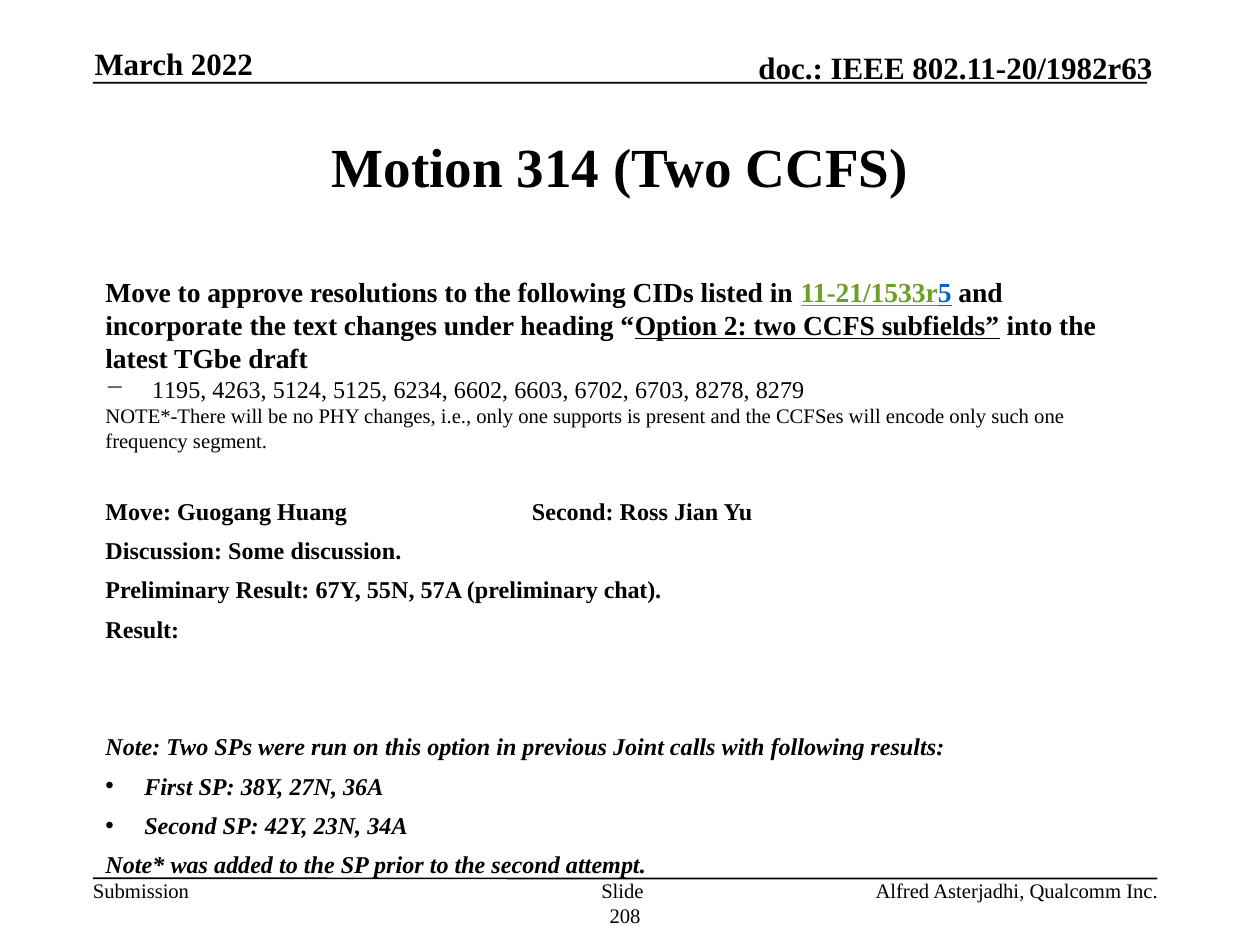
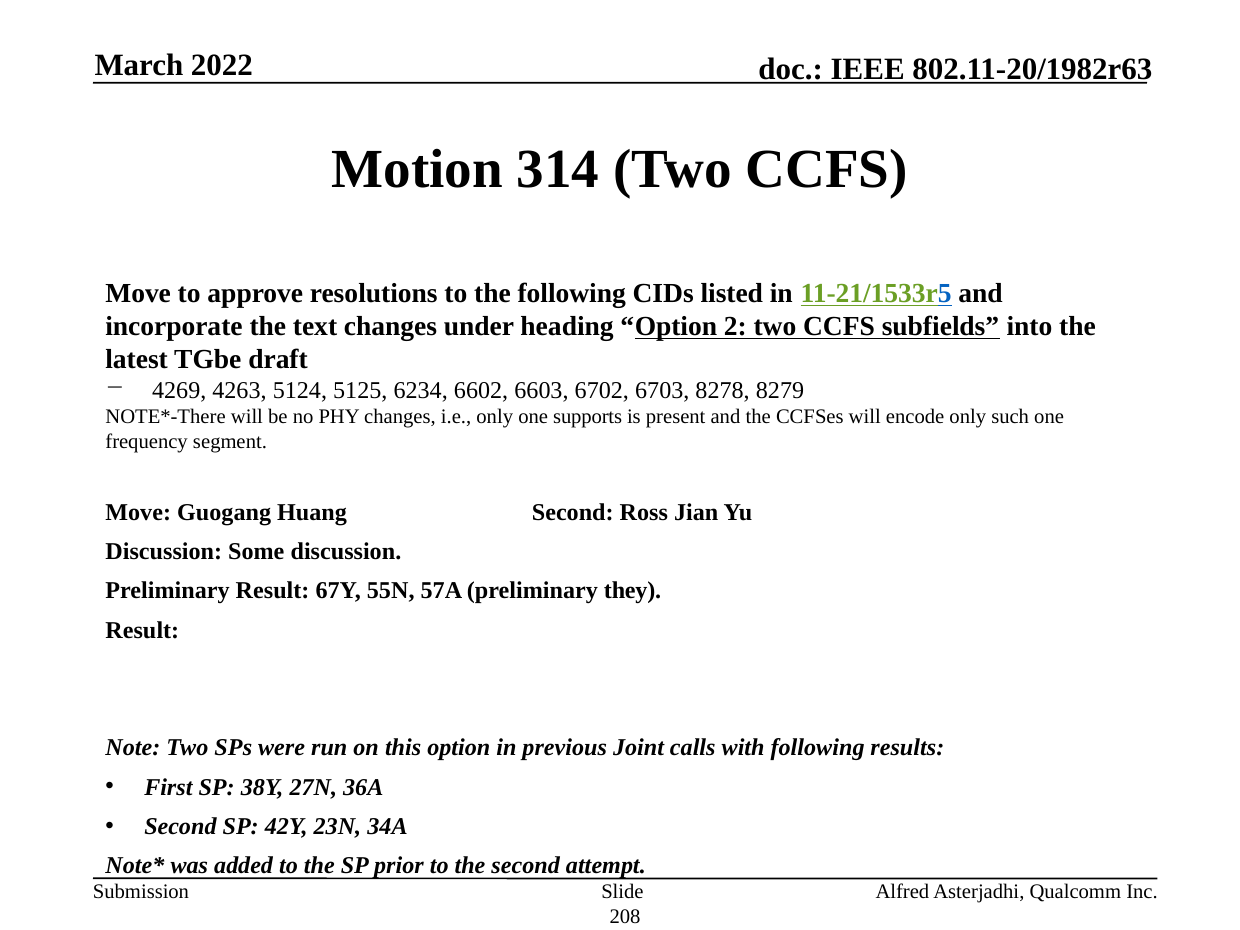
1195: 1195 -> 4269
chat: chat -> they
